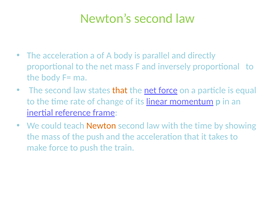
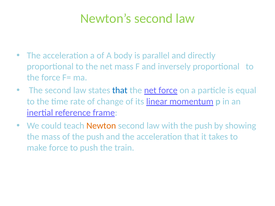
the body: body -> force
that at (120, 90) colour: orange -> blue
with the time: time -> push
